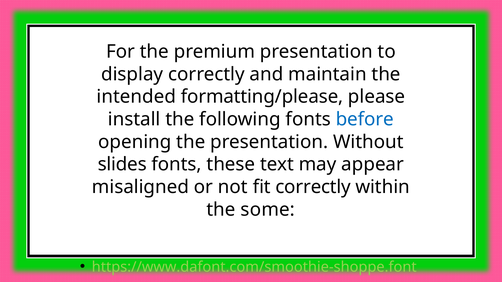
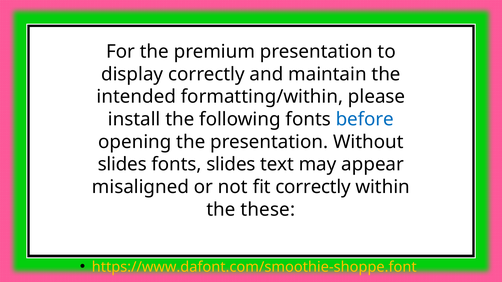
formatting/please: formatting/please -> formatting/within
fonts these: these -> slides
some: some -> these
https://www.dafont.com/smoothie-shoppe.font colour: light green -> yellow
